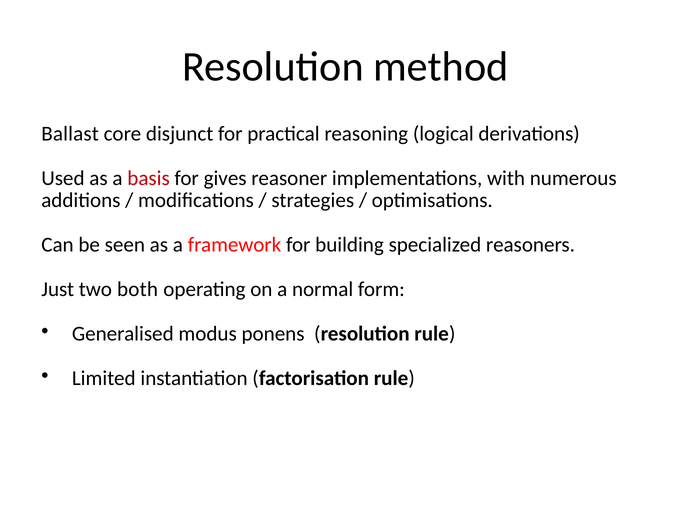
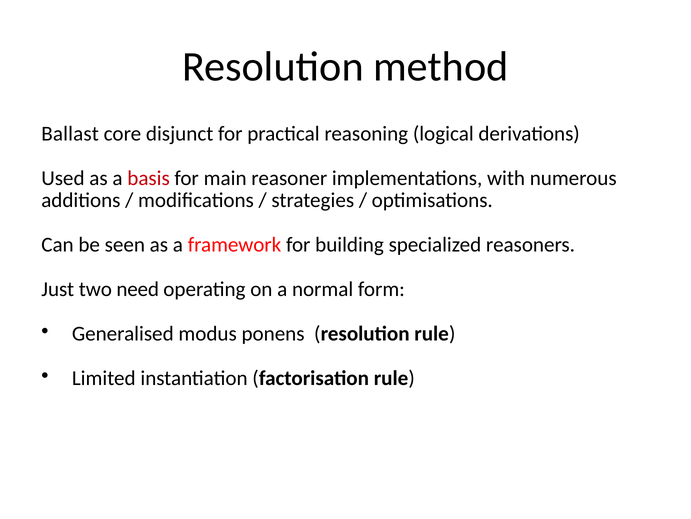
gives: gives -> main
both: both -> need
